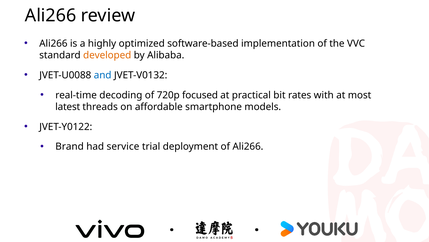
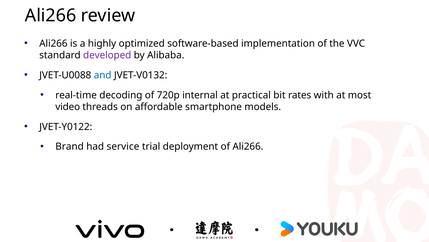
developed colour: orange -> purple
focused: focused -> internal
latest: latest -> video
